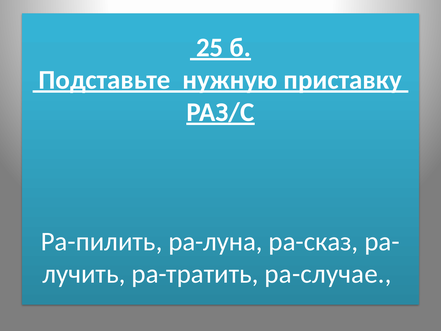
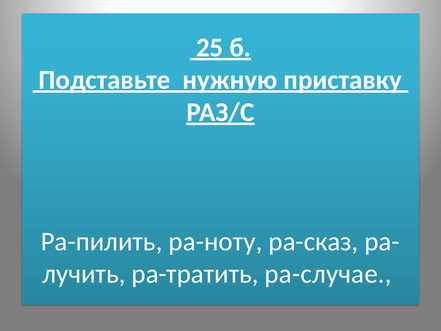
ра-луна: ра-луна -> ра-ноту
